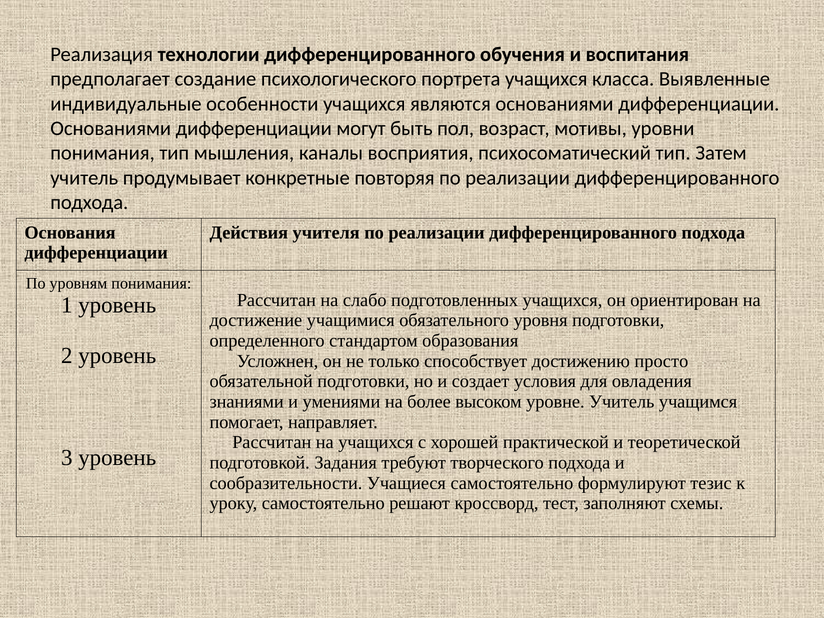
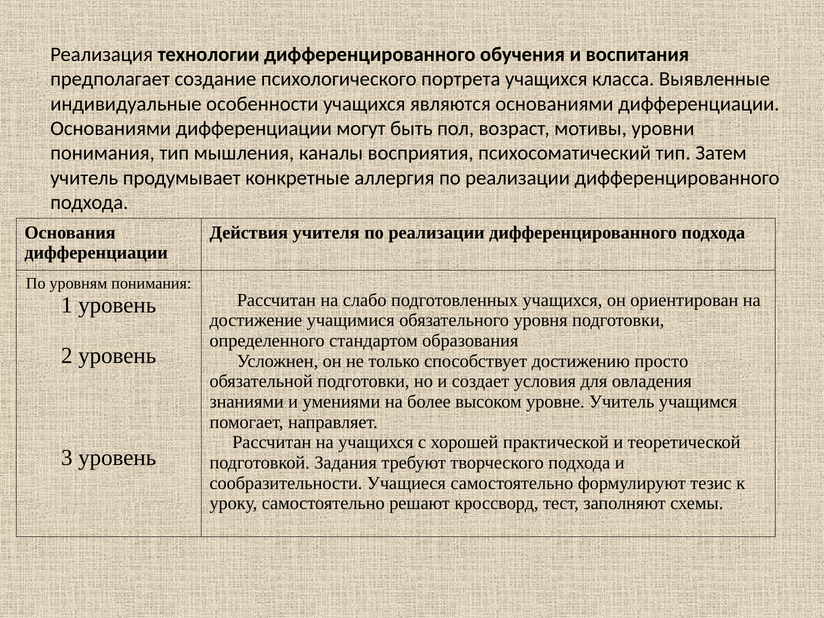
повторяя: повторяя -> аллергия
